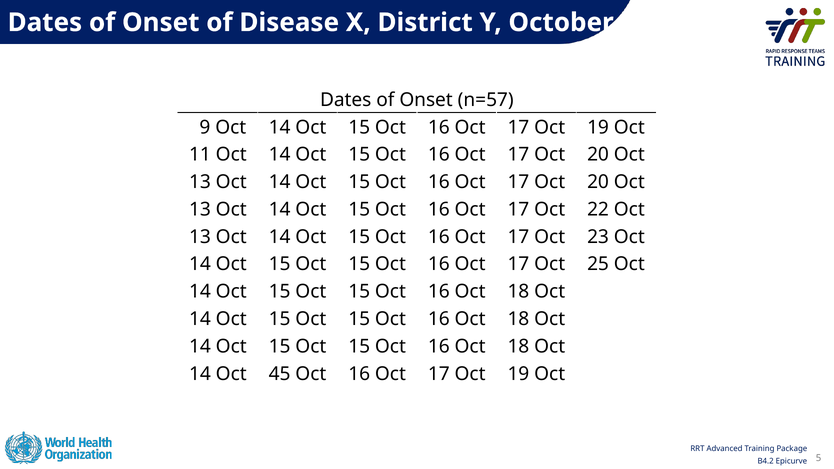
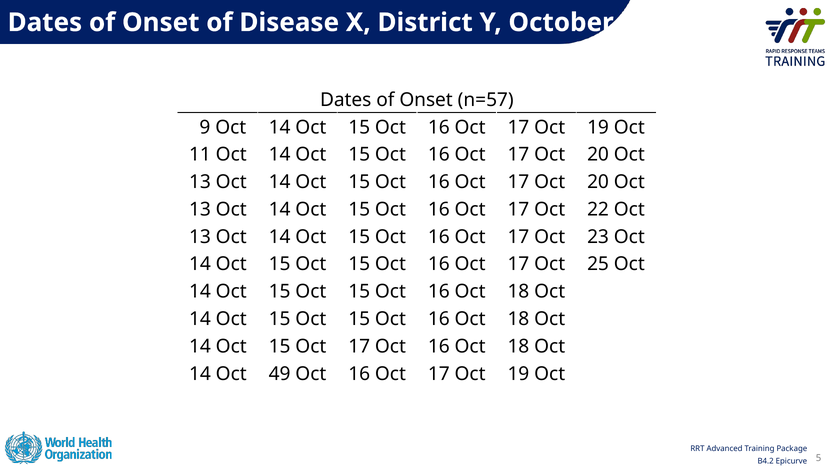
15 at (359, 346): 15 -> 17
45: 45 -> 49
